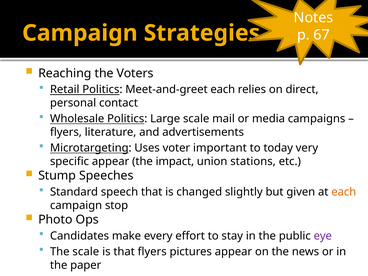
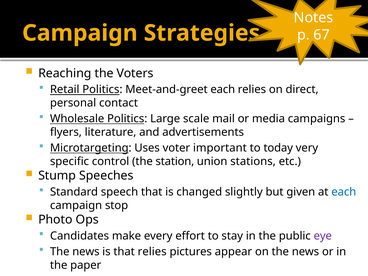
specific appear: appear -> control
impact: impact -> station
each at (344, 192) colour: orange -> blue
scale at (86, 252): scale -> news
that flyers: flyers -> relies
